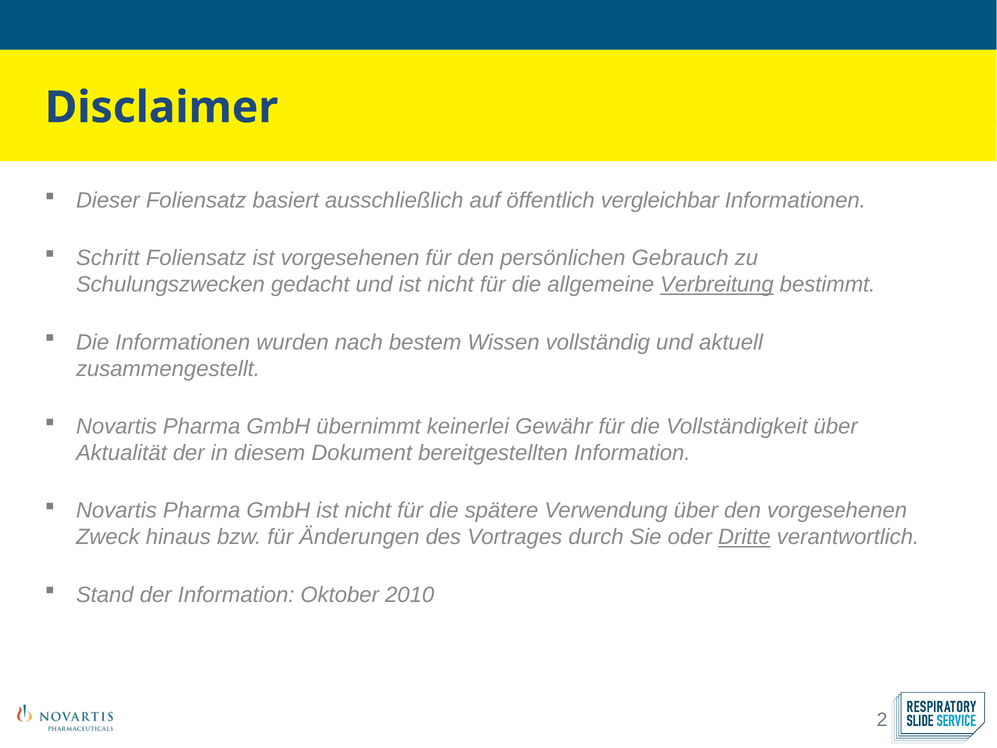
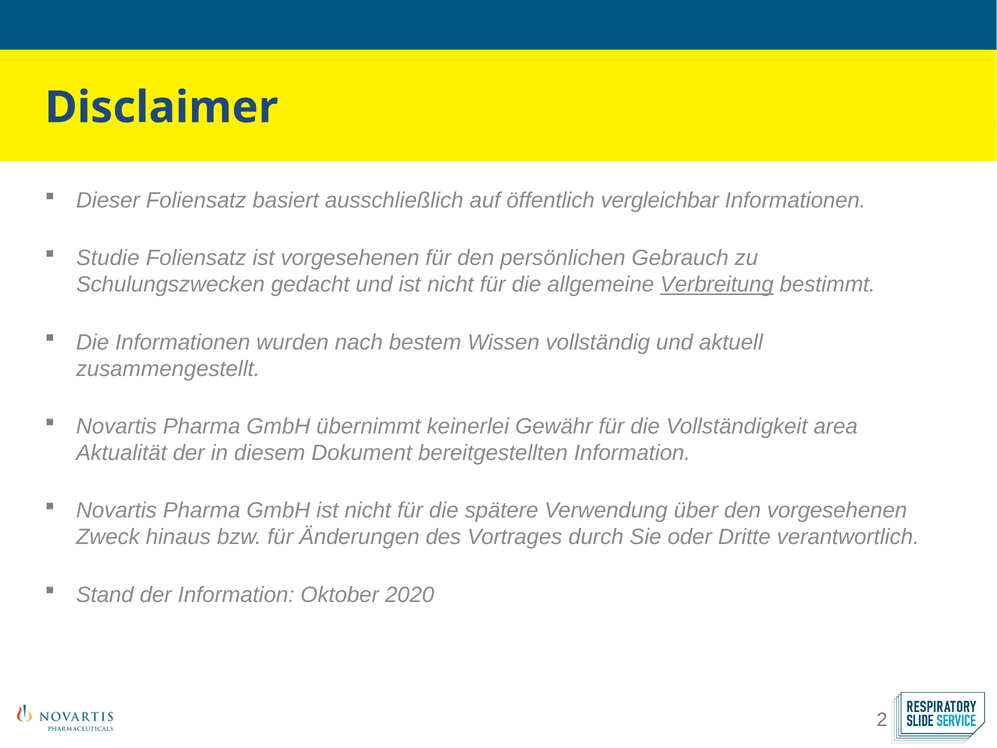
Schritt: Schritt -> Studie
Vollständigkeit über: über -> area
Dritte underline: present -> none
2010: 2010 -> 2020
